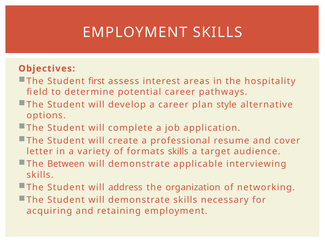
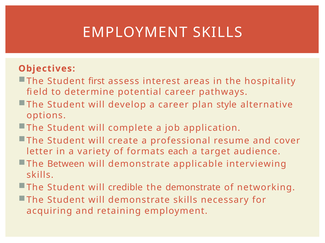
formats skills: skills -> each
address: address -> credible
the organization: organization -> demonstrate
